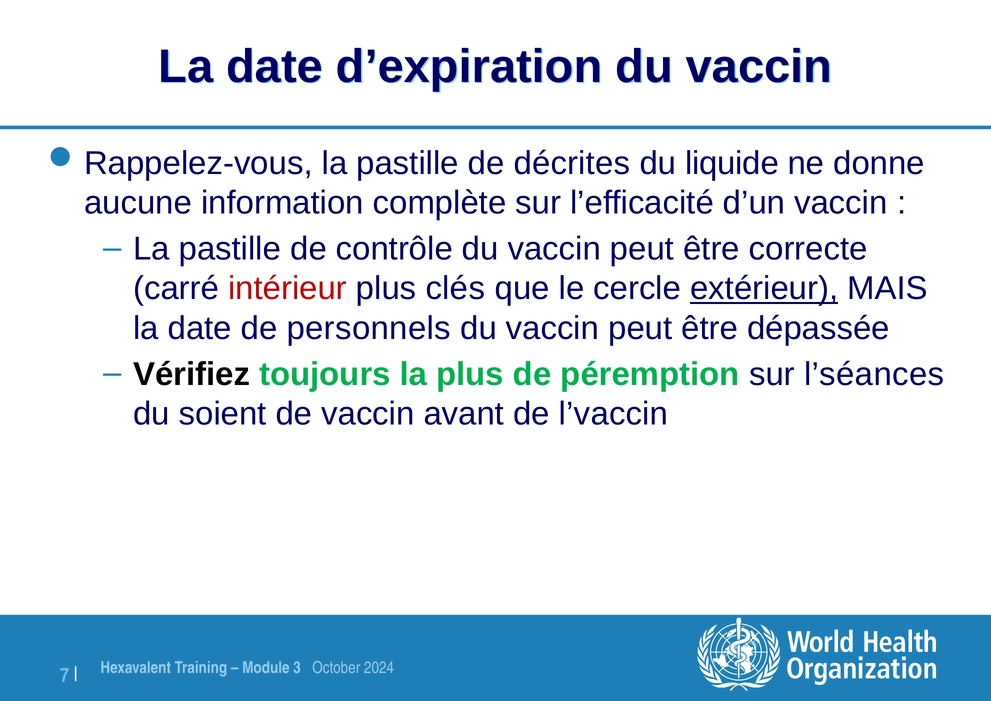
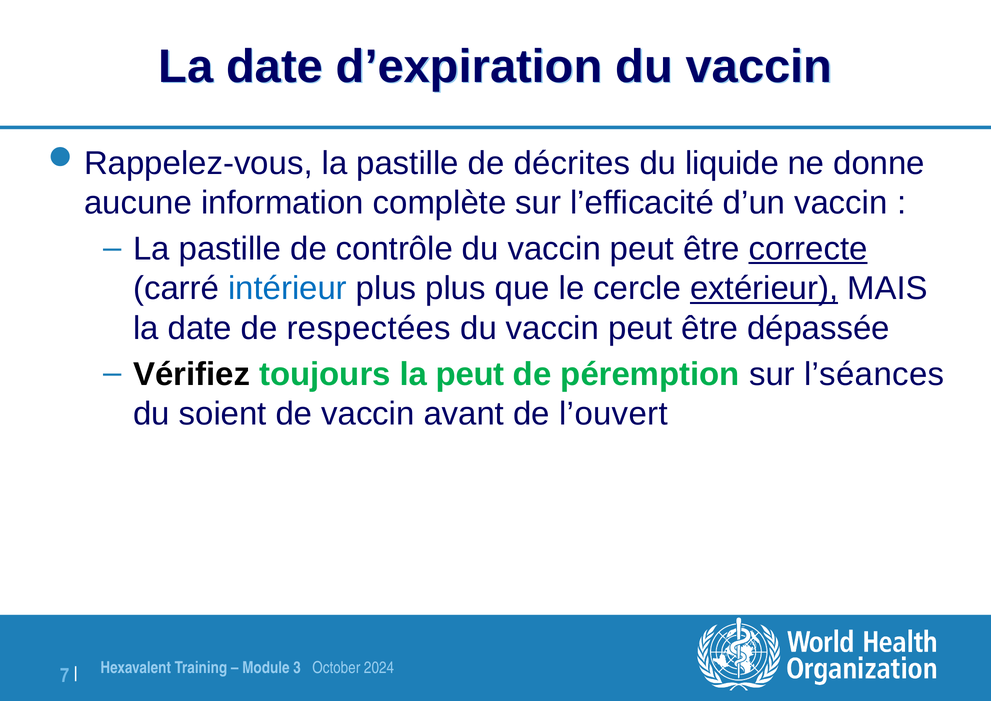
correcte underline: none -> present
intérieur colour: red -> blue
plus clés: clés -> plus
personnels: personnels -> respectées
la plus: plus -> peut
l’vaccin: l’vaccin -> l’ouvert
